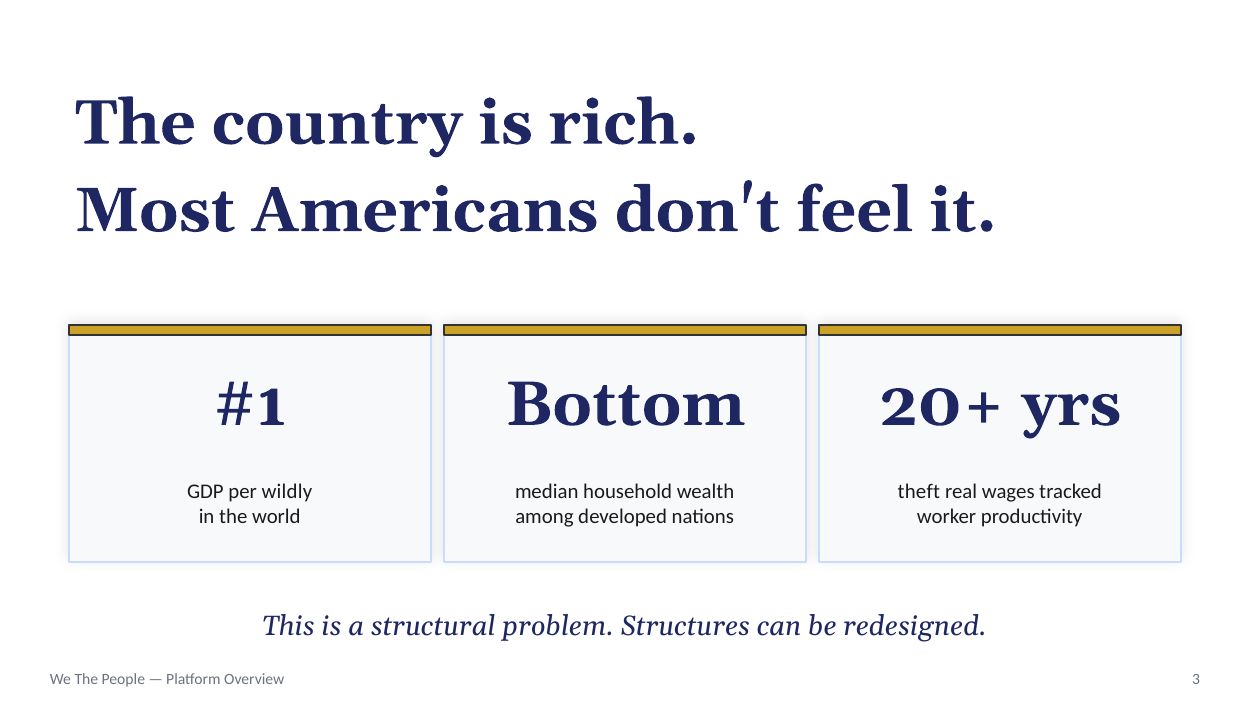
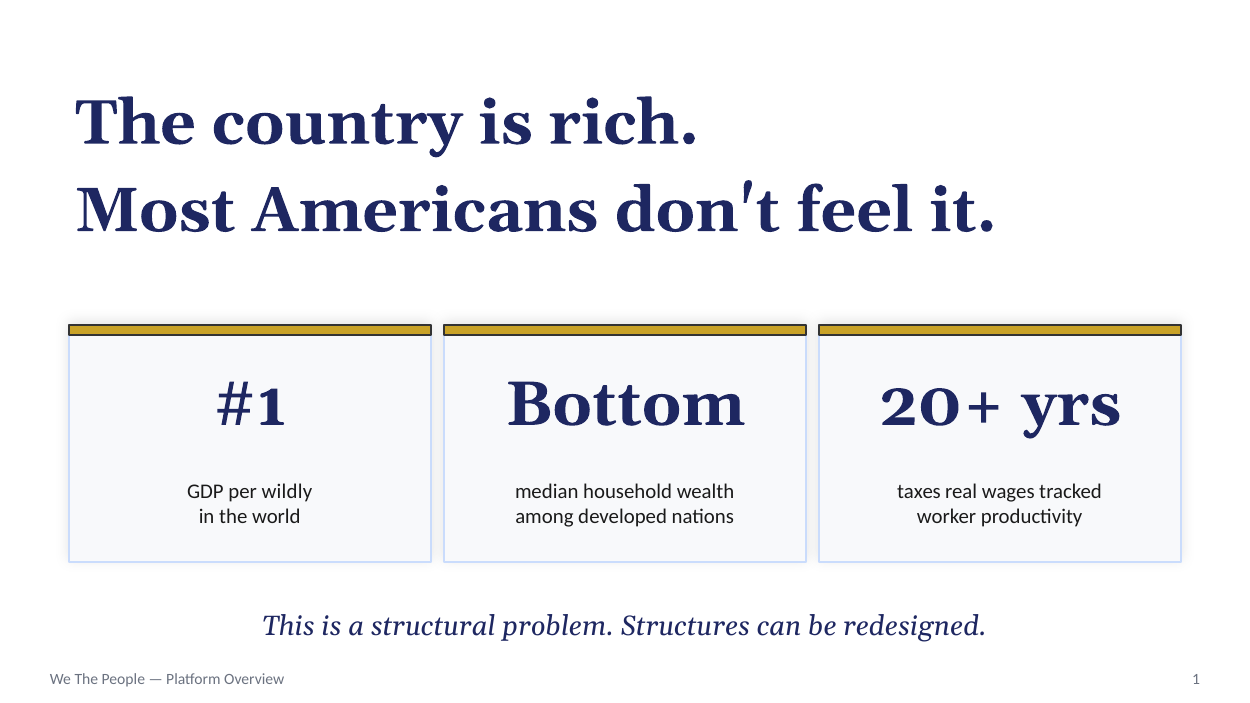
theft: theft -> taxes
3: 3 -> 1
